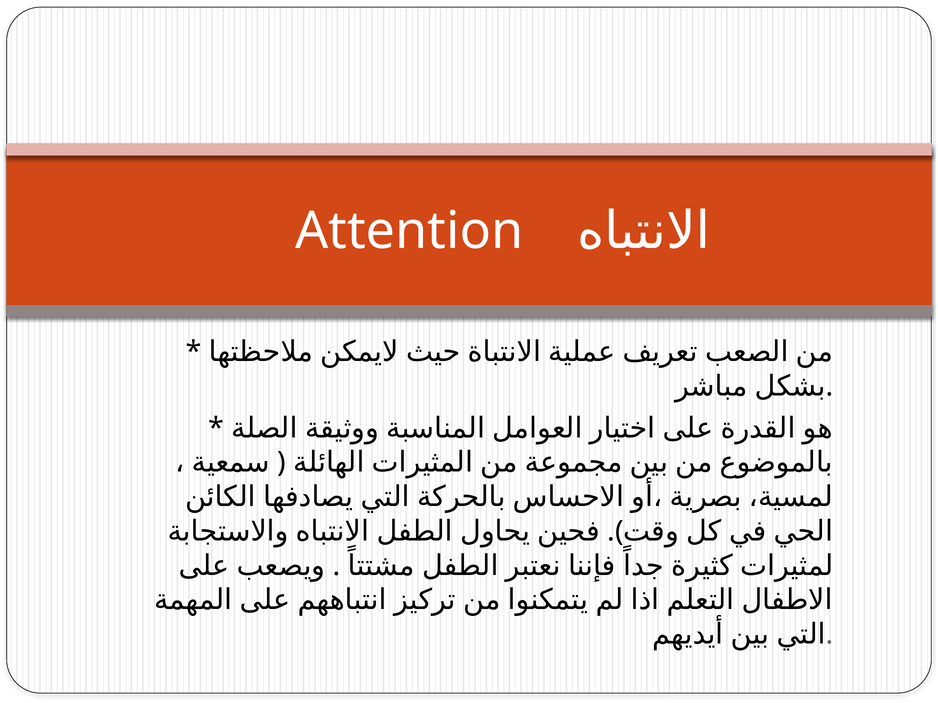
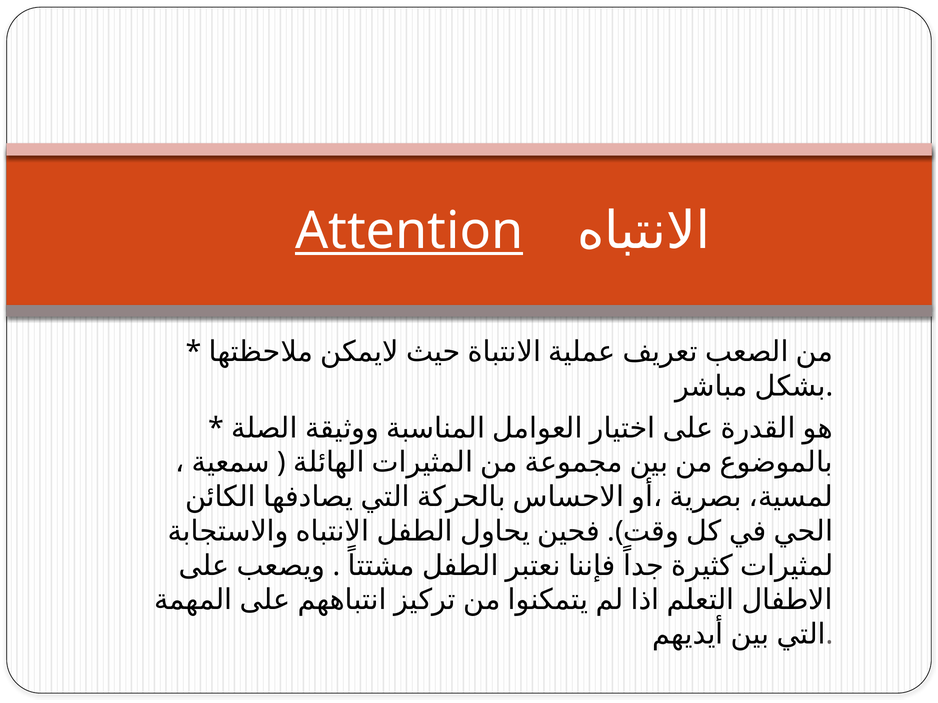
Attention underline: none -> present
